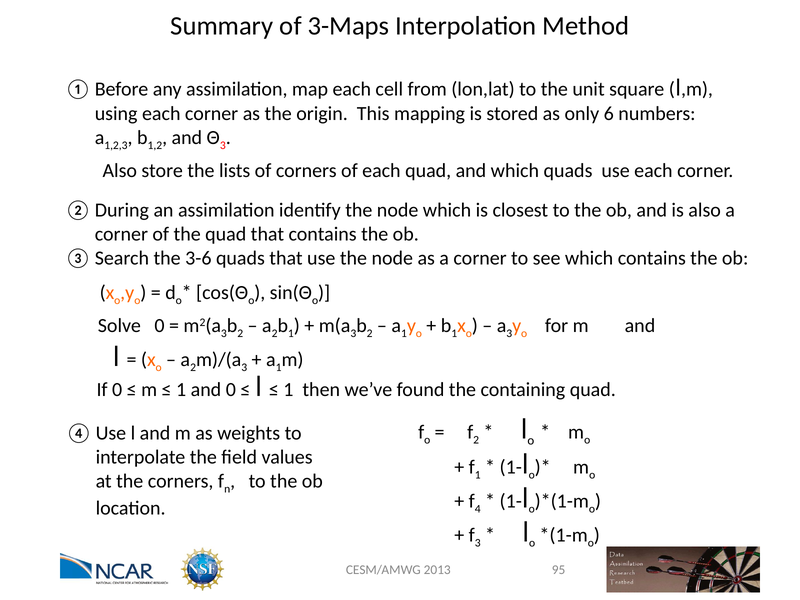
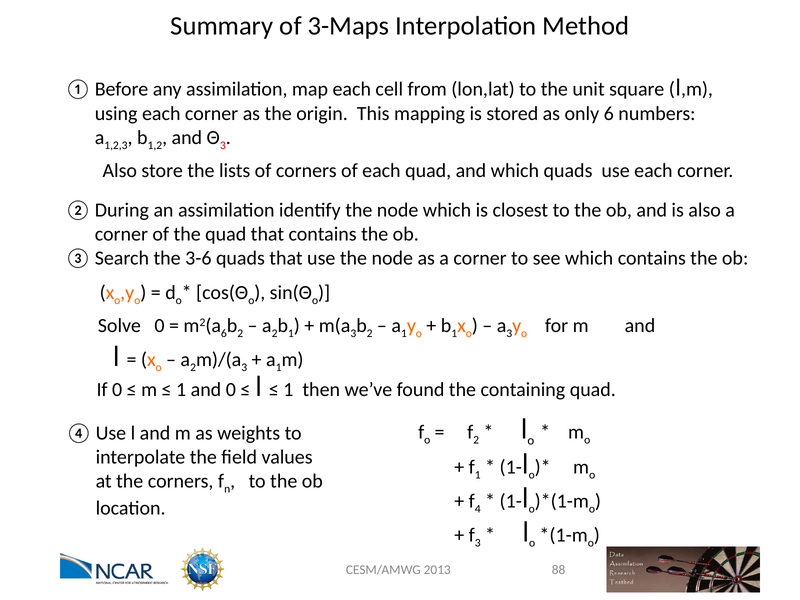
3 at (224, 333): 3 -> 6
95: 95 -> 88
